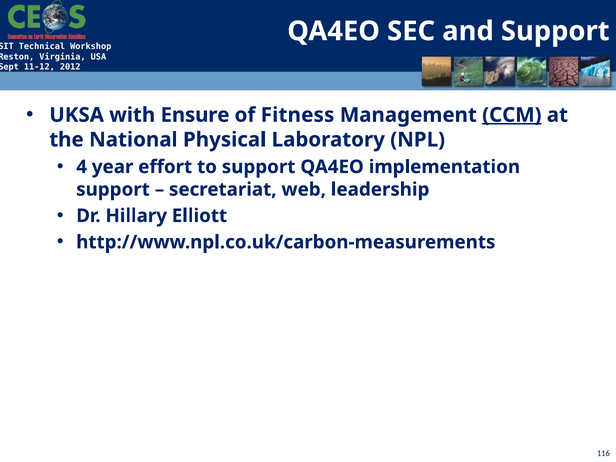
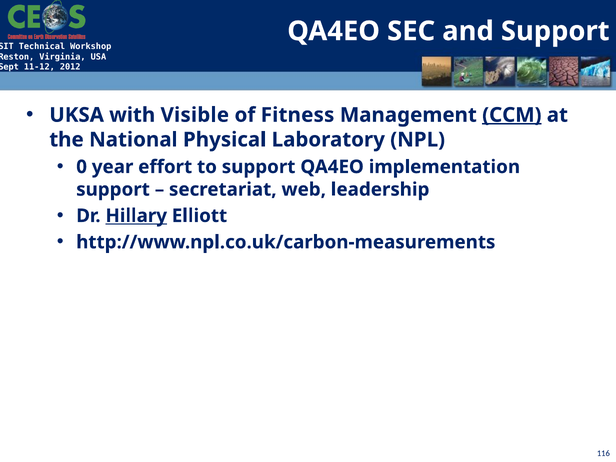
Ensure: Ensure -> Visible
4: 4 -> 0
Hillary underline: none -> present
